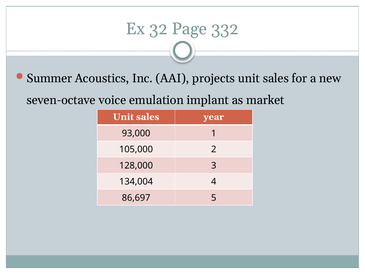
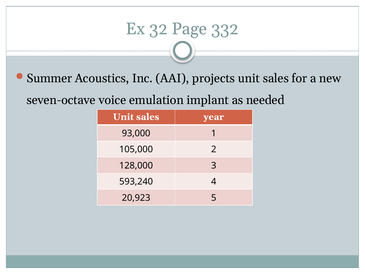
market: market -> needed
134,004: 134,004 -> 593,240
86,697: 86,697 -> 20,923
